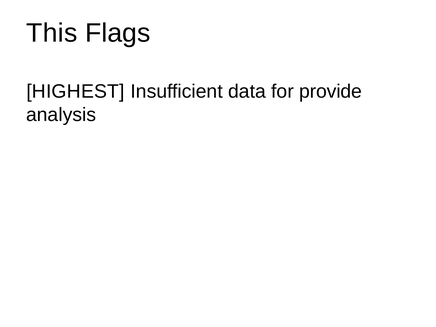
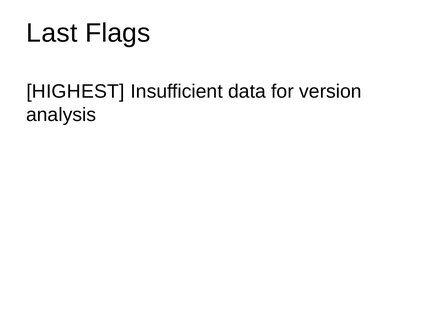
This: This -> Last
provide: provide -> version
